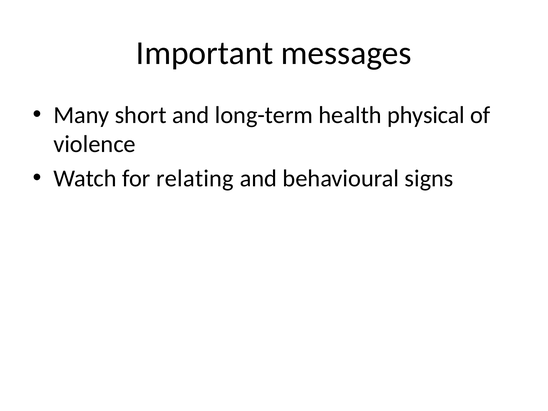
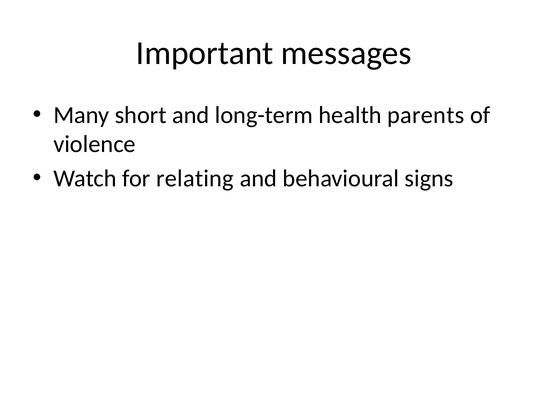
physical: physical -> parents
